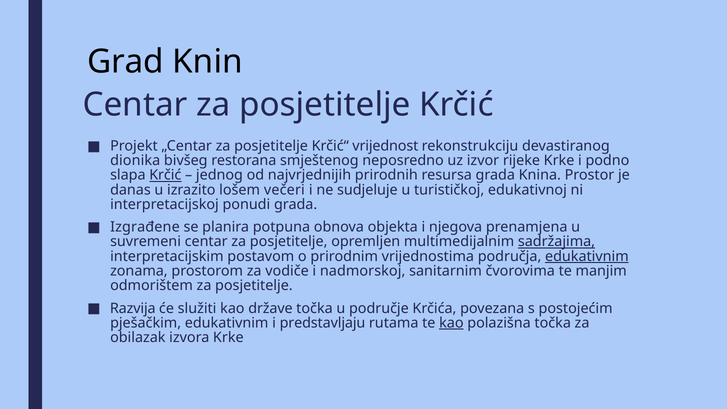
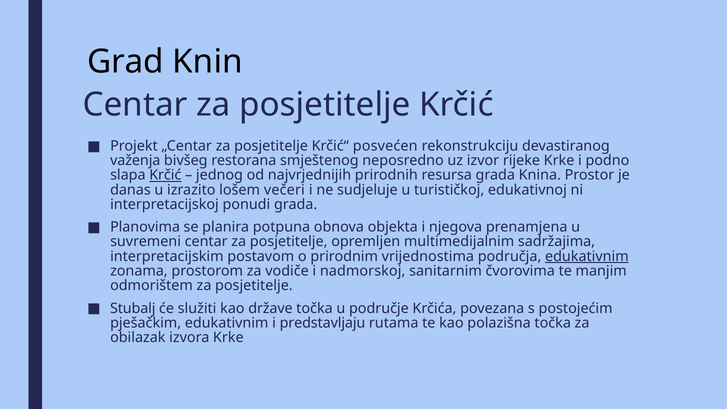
vrijednost: vrijednost -> posvećen
dionika: dionika -> važenja
Izgrađene: Izgrađene -> Planovima
sadržajima underline: present -> none
Razvija: Razvija -> Stubalj
kao at (451, 323) underline: present -> none
